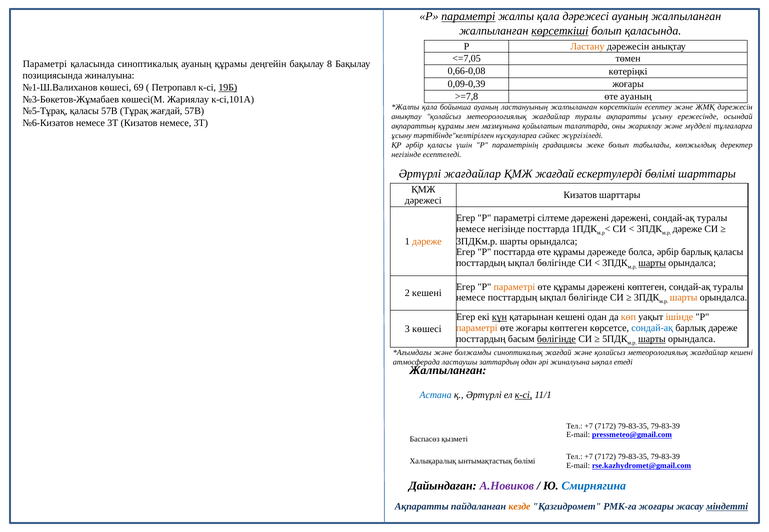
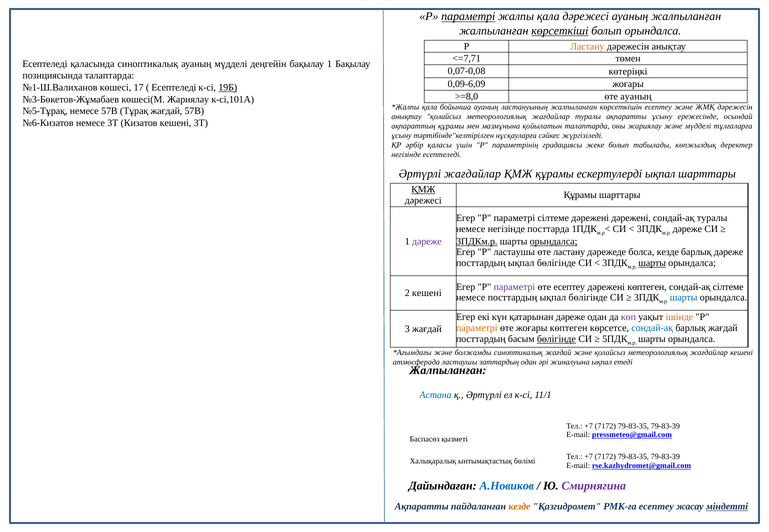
болып қаласында: қаласында -> орындалса
<=7,05: <=7,05 -> <=7,71
Параметрі at (45, 64): Параметрі -> Есептеледі
ауаның құрамы: құрамы -> мүдделі
бақылау 8: 8 -> 1
0,66-0,08: 0,66-0,08 -> 0,07-0,08
позициясында жиналуына: жиналуына -> талаптарда
0,09-0,39: 0,09-0,39 -> 0,09-6,09
69: 69 -> 17
Петропавл at (174, 88): Петропавл -> Есептеледі
>=7,8: >=7,8 -> >=8,0
№5-Тұрақ қаласы: қаласы -> немесе
Кизатов немесе: немесе -> кешені
ҚМЖ жағдай: жағдай -> құрамы
ескертулерді бөлімі: бөлімі -> ықпал
ҚМЖ at (423, 190) underline: none -> present
Кизатов at (580, 195): Кизатов -> Құрамы
дәреже at (427, 241) colour: orange -> purple
3ПДКм.р underline: none -> present
орындалса at (554, 241) underline: none -> present
P посттарда: посттарда -> ластаушы
құрамы at (569, 252): құрамы -> ластану
болса әрбір: әрбір -> кезде
барлық қаласы: қаласы -> дәреже
параметрі at (514, 287) colour: orange -> purple
құрамы at (569, 287): құрамы -> есептеу
туралы at (728, 287): туралы -> сілтеме
шарты at (684, 298) colour: orange -> blue
күн underline: present -> none
қатарынан кешені: кешені -> дәреже
көп colour: orange -> purple
барлық дәреже: дәреже -> жағдай
3 көшесі: көшесі -> жағдай
шарты at (652, 339) underline: present -> none
к-сі at (524, 395) underline: present -> none
А.Новиков colour: purple -> blue
Смирнягина colour: blue -> purple
РМК-ға жоғары: жоғары -> есептеу
